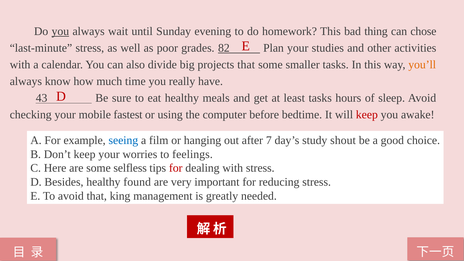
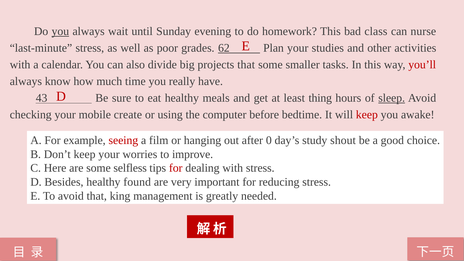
thing: thing -> class
chose: chose -> nurse
82: 82 -> 62
you’ll colour: orange -> red
least tasks: tasks -> thing
sleep underline: none -> present
fastest: fastest -> create
seeing colour: blue -> red
7: 7 -> 0
feelings: feelings -> improve
